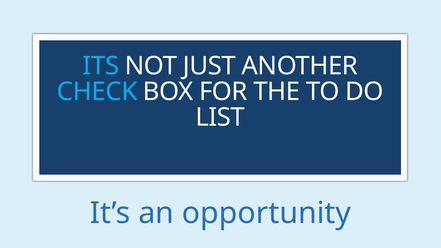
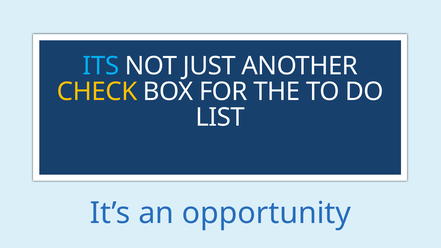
CHECK colour: light blue -> yellow
